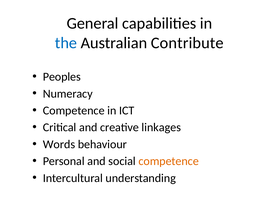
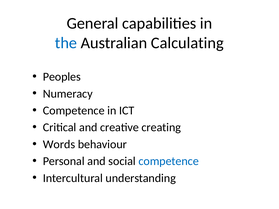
Contribute: Contribute -> Calculating
linkages: linkages -> creating
competence at (169, 161) colour: orange -> blue
